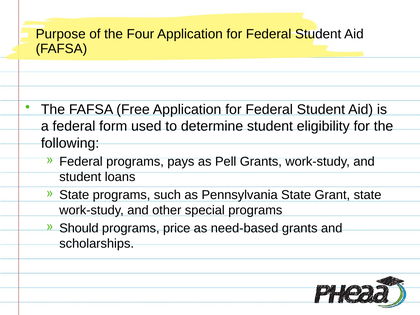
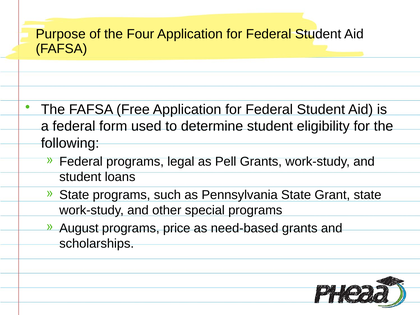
pays: pays -> legal
Should: Should -> August
